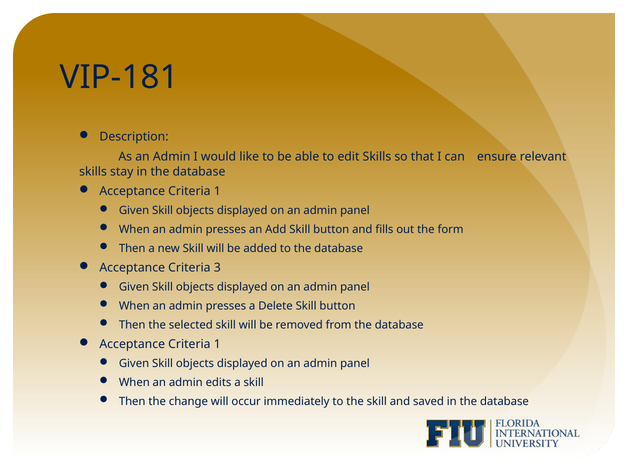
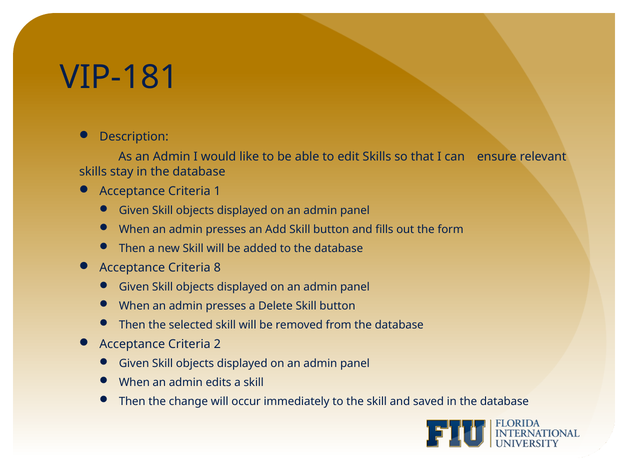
3: 3 -> 8
1 at (217, 344): 1 -> 2
